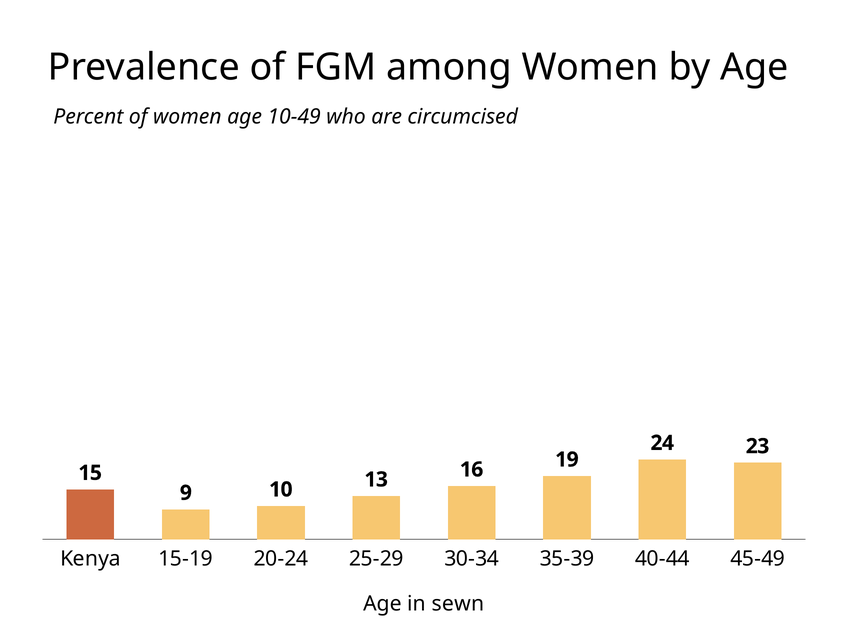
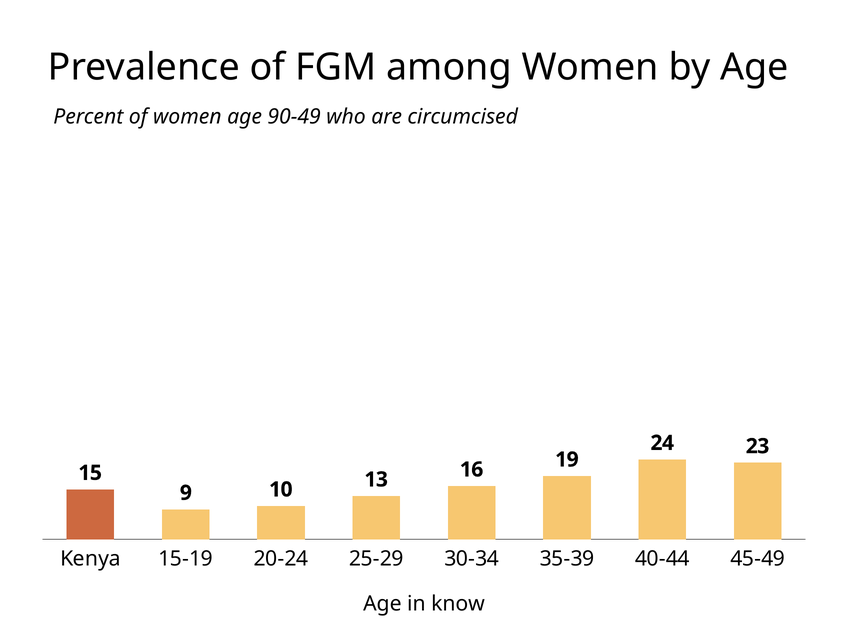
10-49: 10-49 -> 90-49
sewn: sewn -> know
